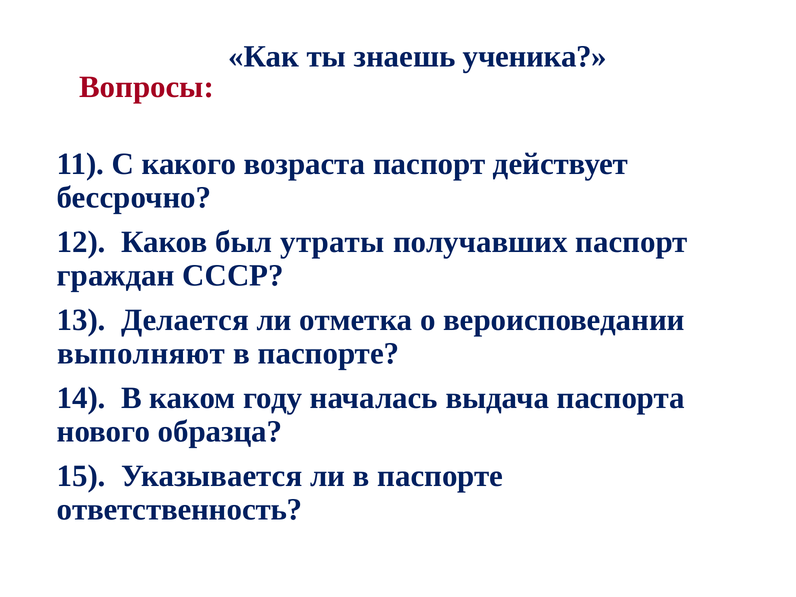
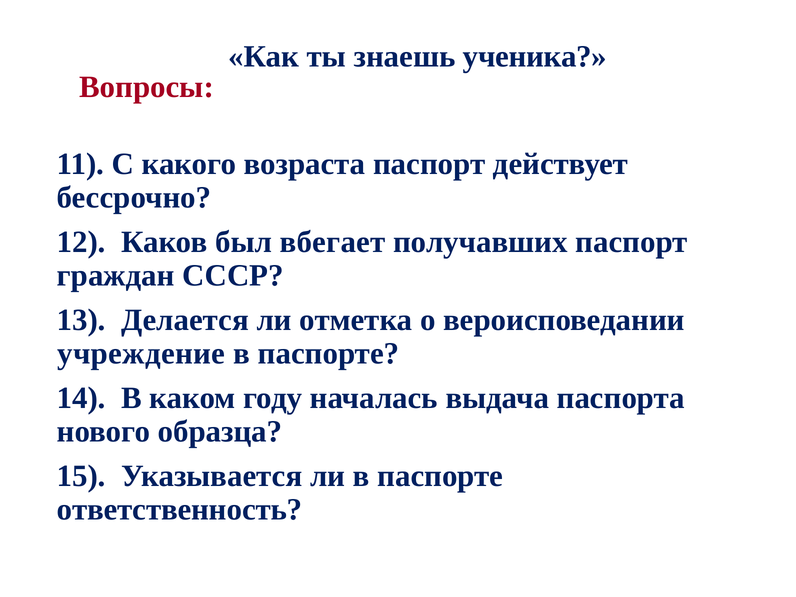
утраты: утраты -> вбегает
выполняют: выполняют -> учреждение
